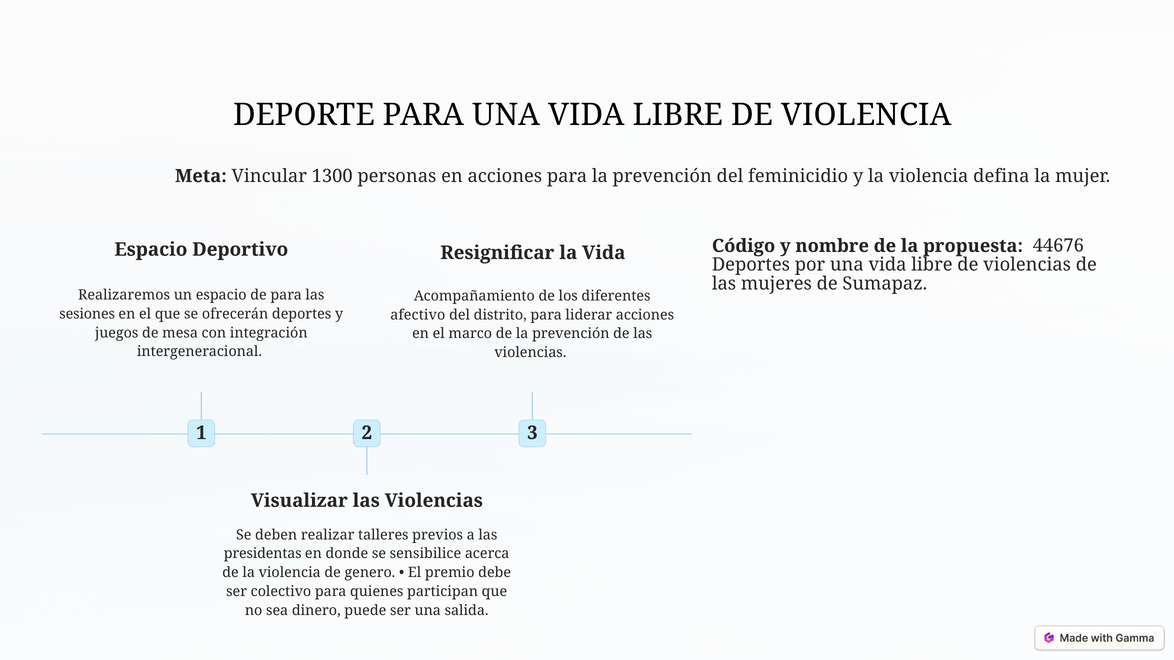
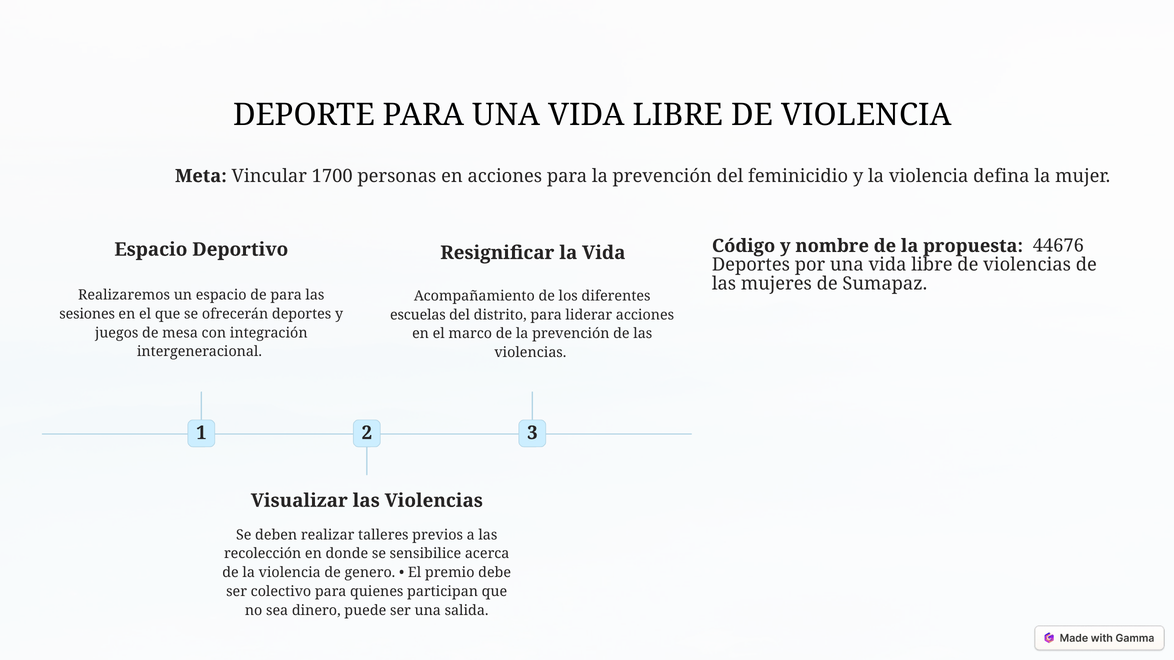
1300: 1300 -> 1700
afectivo: afectivo -> escuelas
presidentas: presidentas -> recolección
